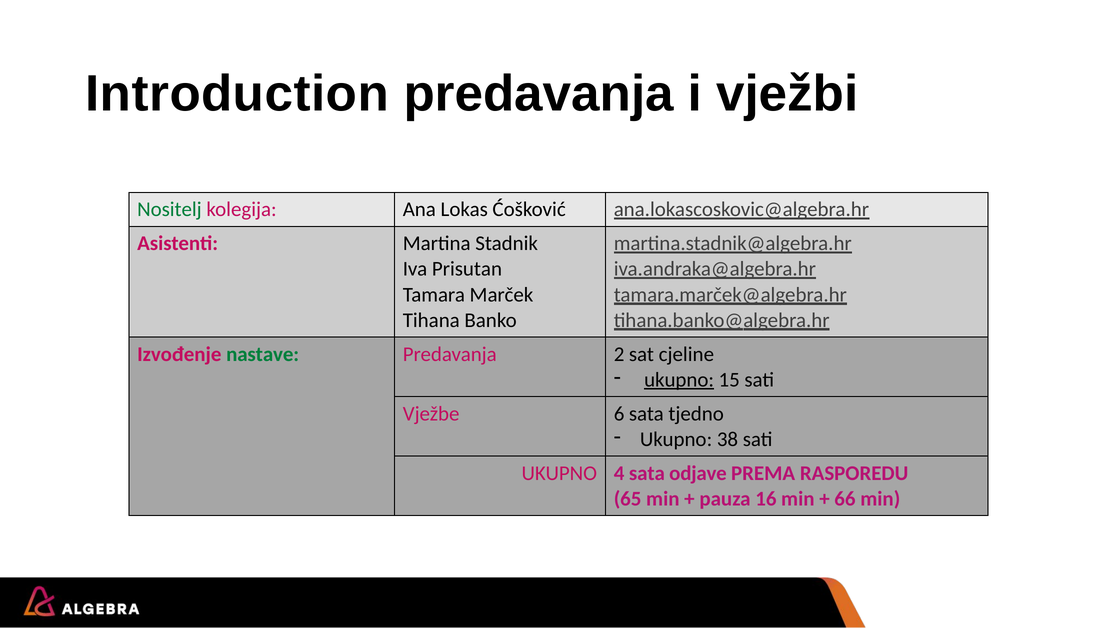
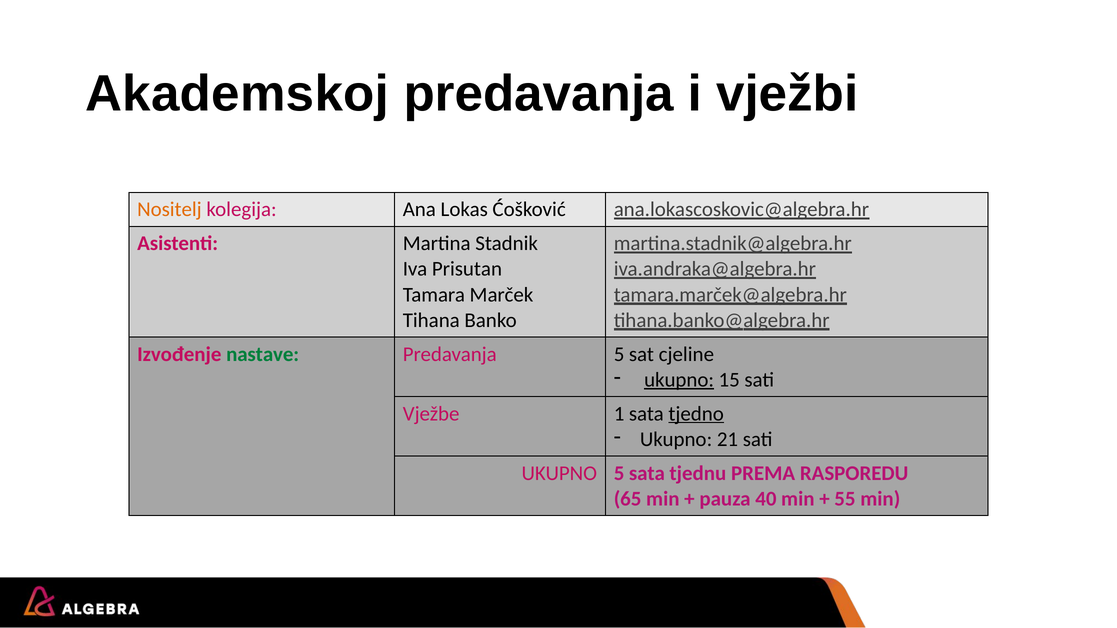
Introduction: Introduction -> Akademskoj
Nositelj colour: green -> orange
Predavanja 2: 2 -> 5
6: 6 -> 1
tjedno underline: none -> present
38: 38 -> 21
UKUPNO 4: 4 -> 5
odjave: odjave -> tjednu
16: 16 -> 40
66: 66 -> 55
